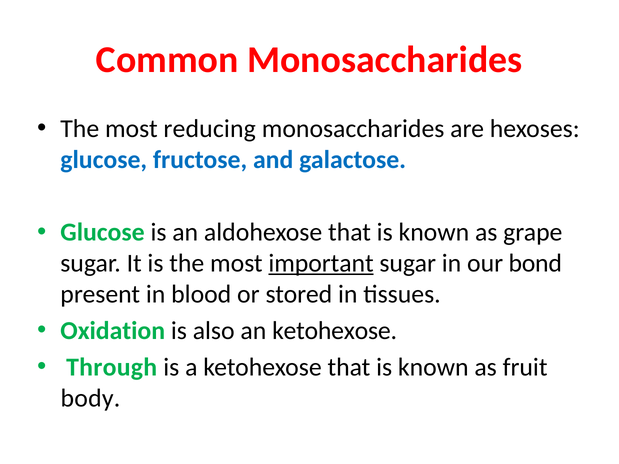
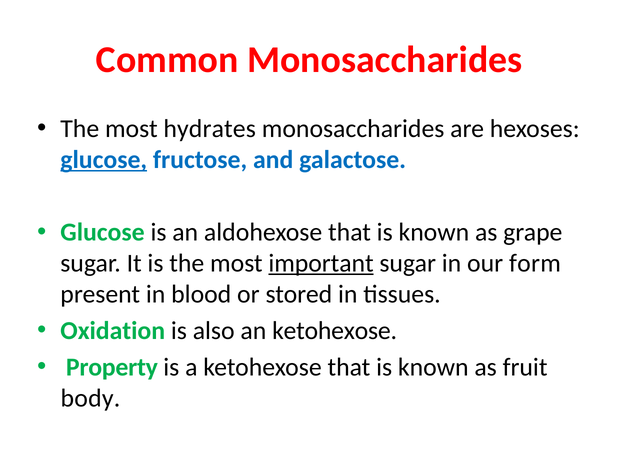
reducing: reducing -> hydrates
glucose at (104, 160) underline: none -> present
bond: bond -> form
Through: Through -> Property
